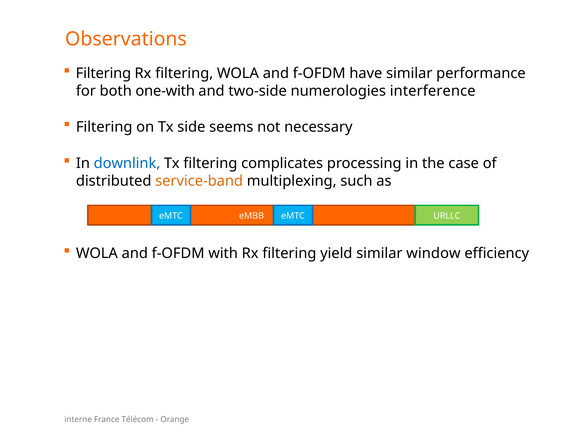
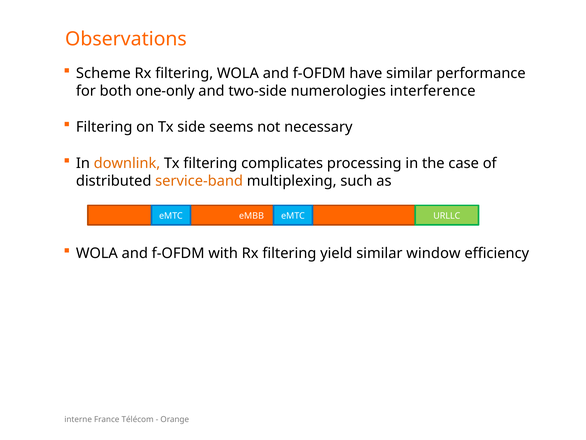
Filtering at (103, 73): Filtering -> Scheme
one-with: one-with -> one-only
downlink colour: blue -> orange
